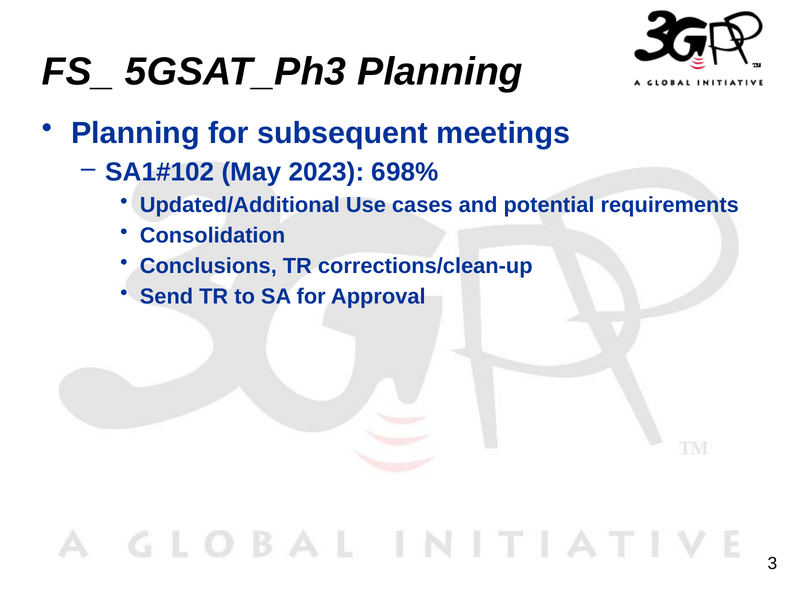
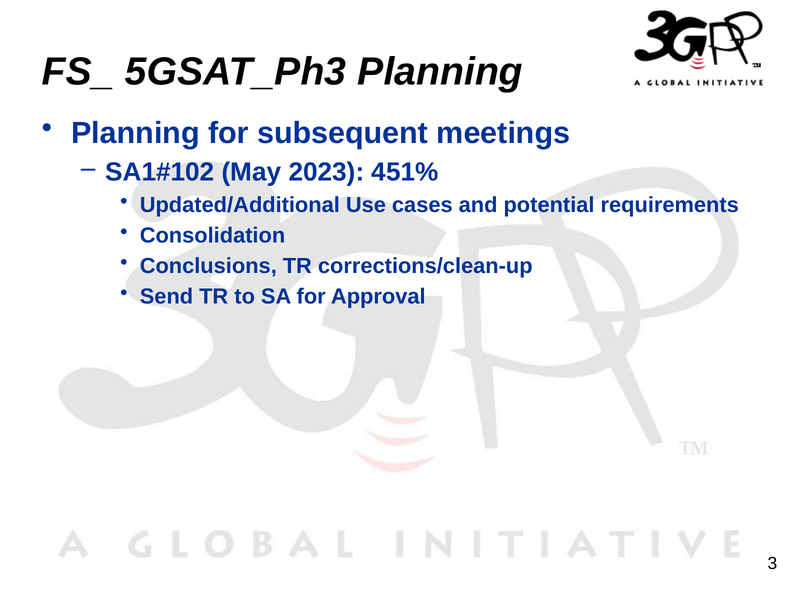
698%: 698% -> 451%
